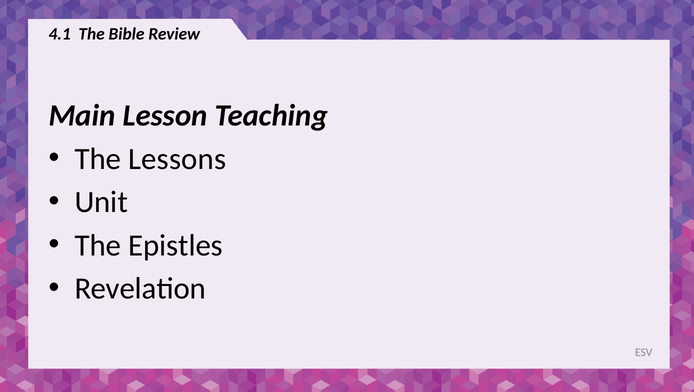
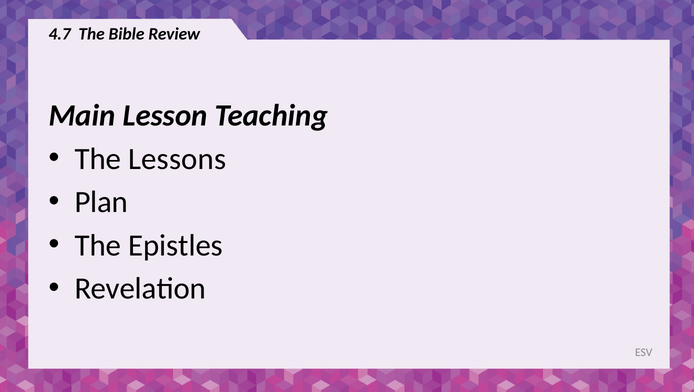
4.1: 4.1 -> 4.7
Unit: Unit -> Plan
